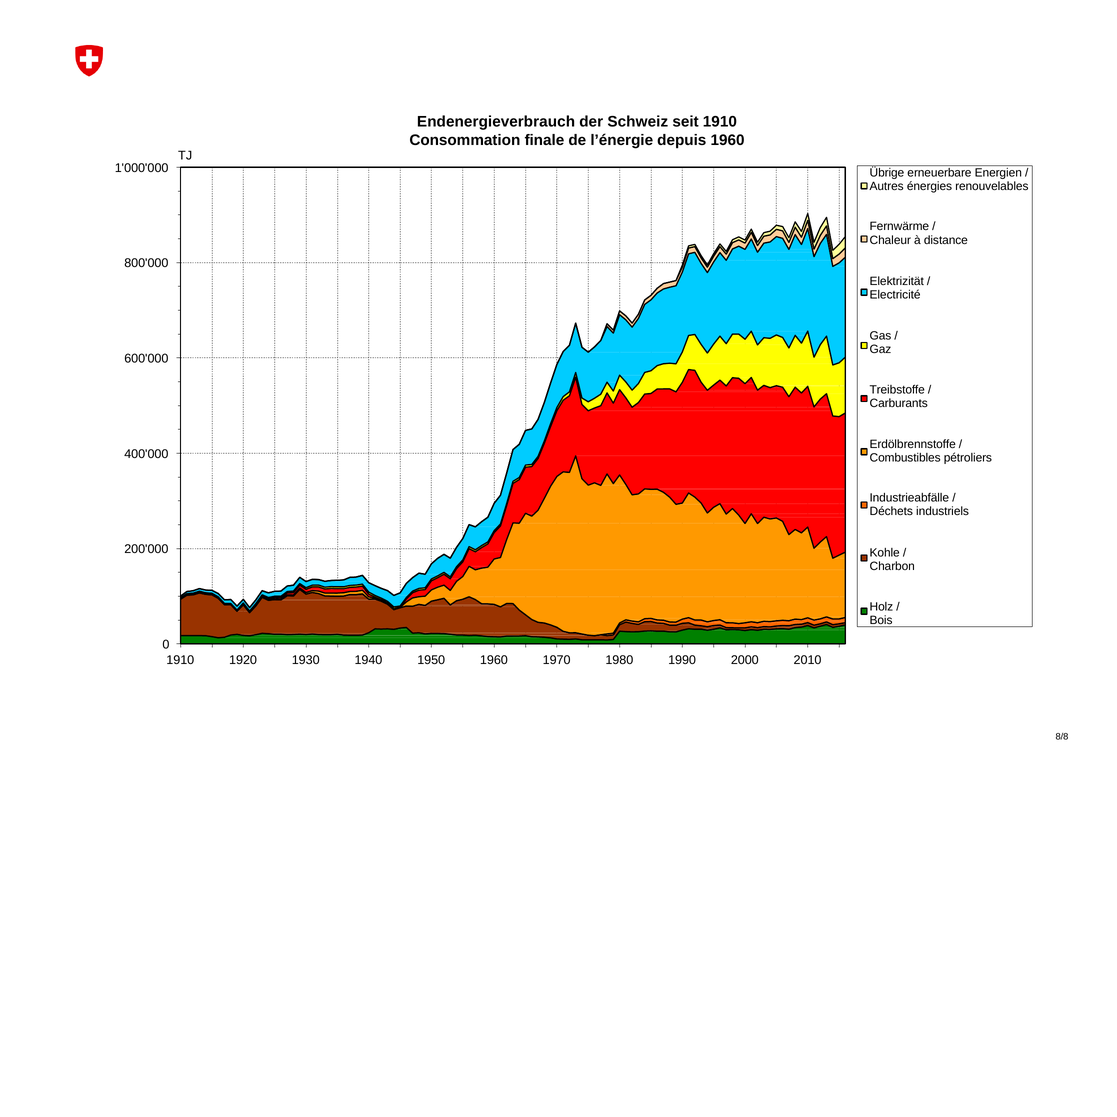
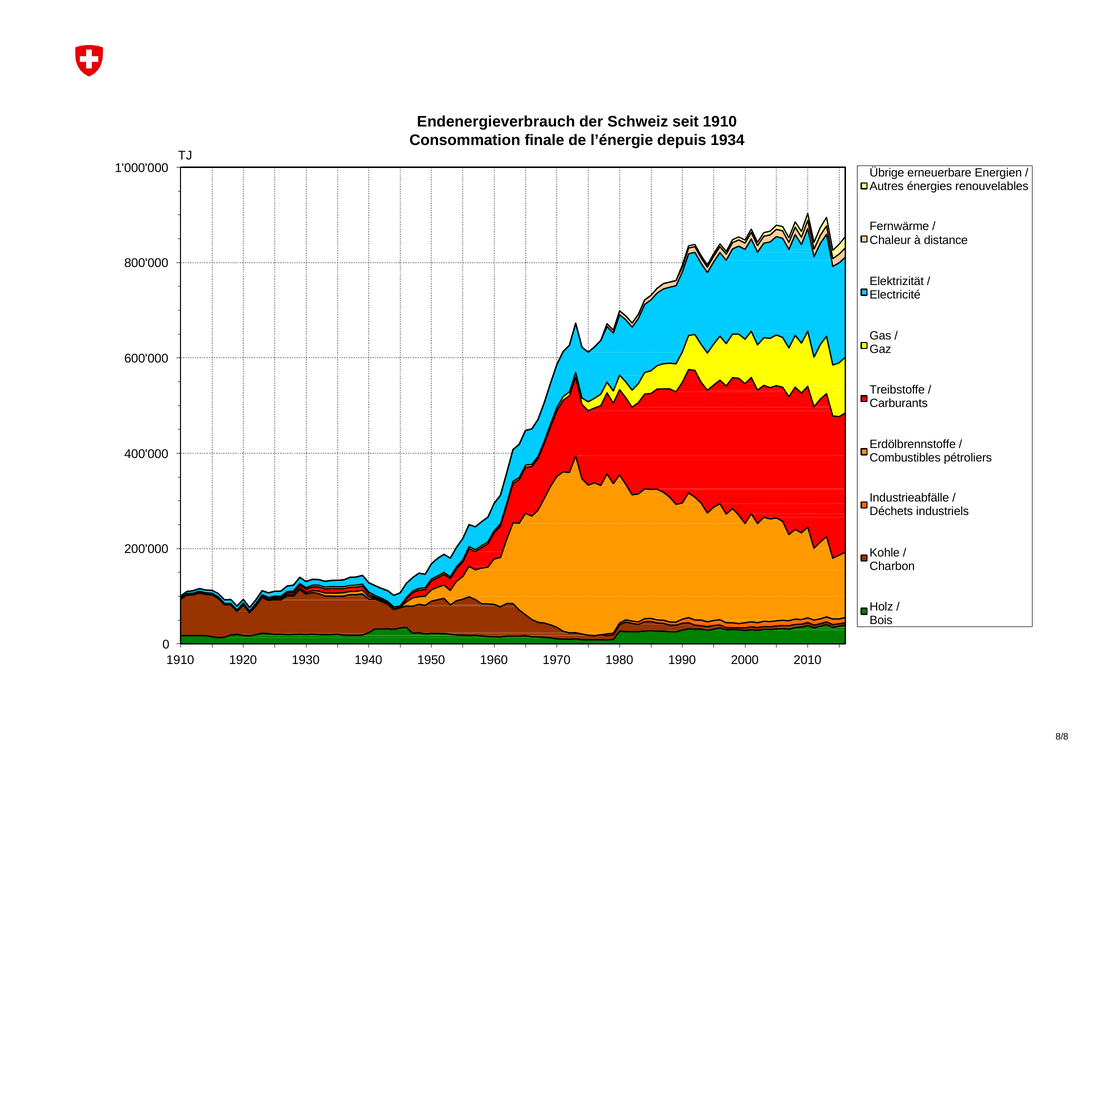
depuis 1960: 1960 -> 1934
